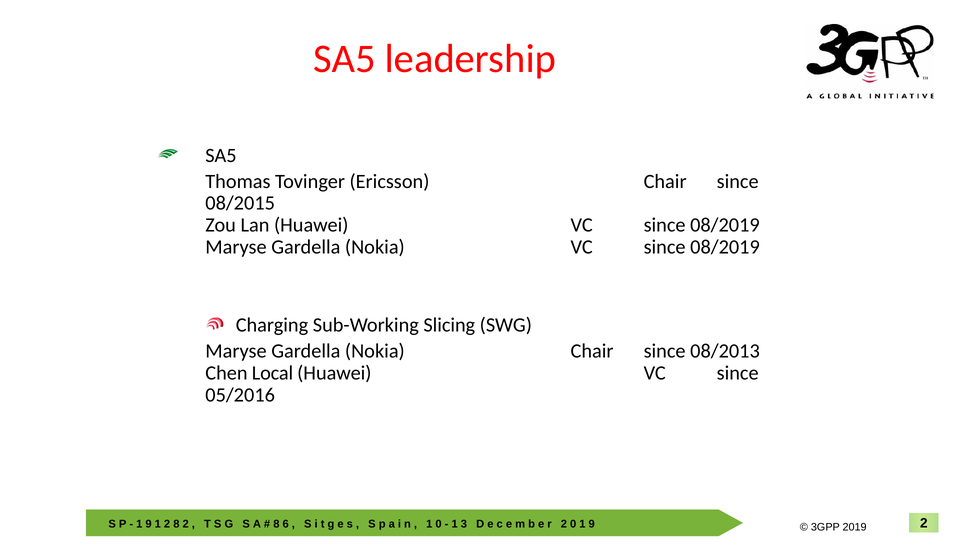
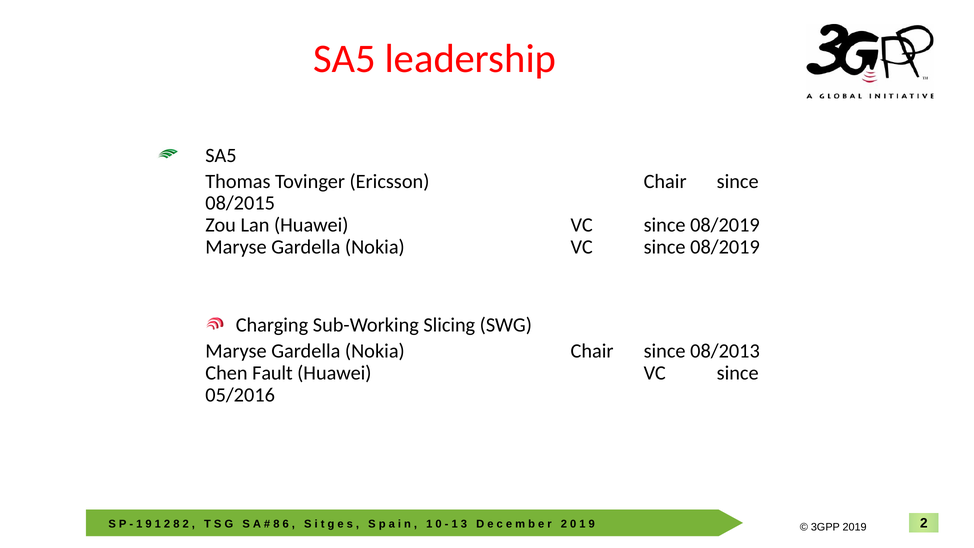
Local: Local -> Fault
